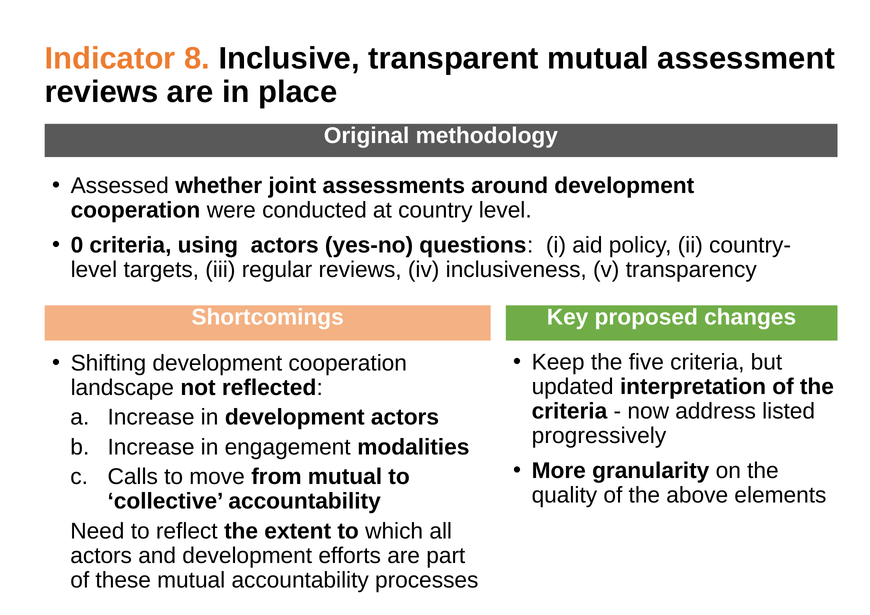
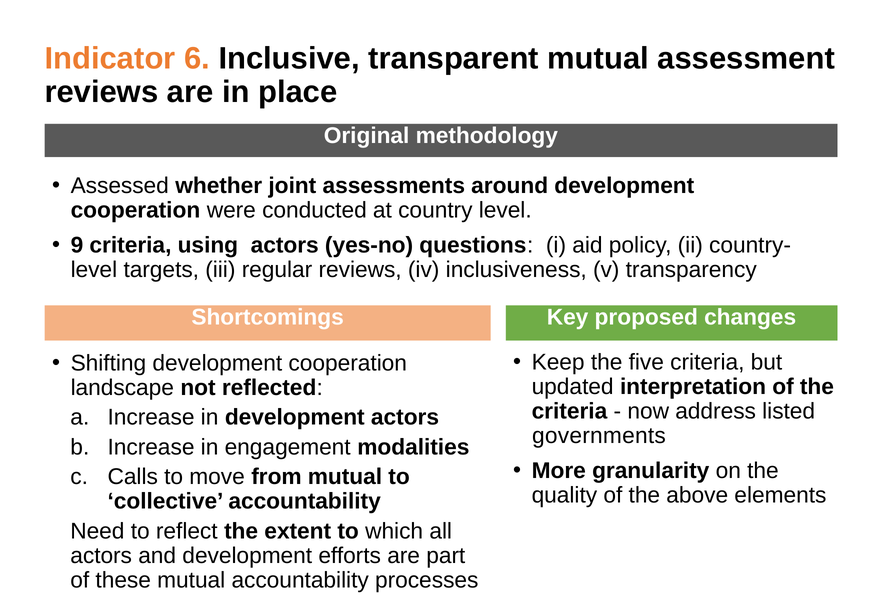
8: 8 -> 6
0: 0 -> 9
progressively: progressively -> governments
